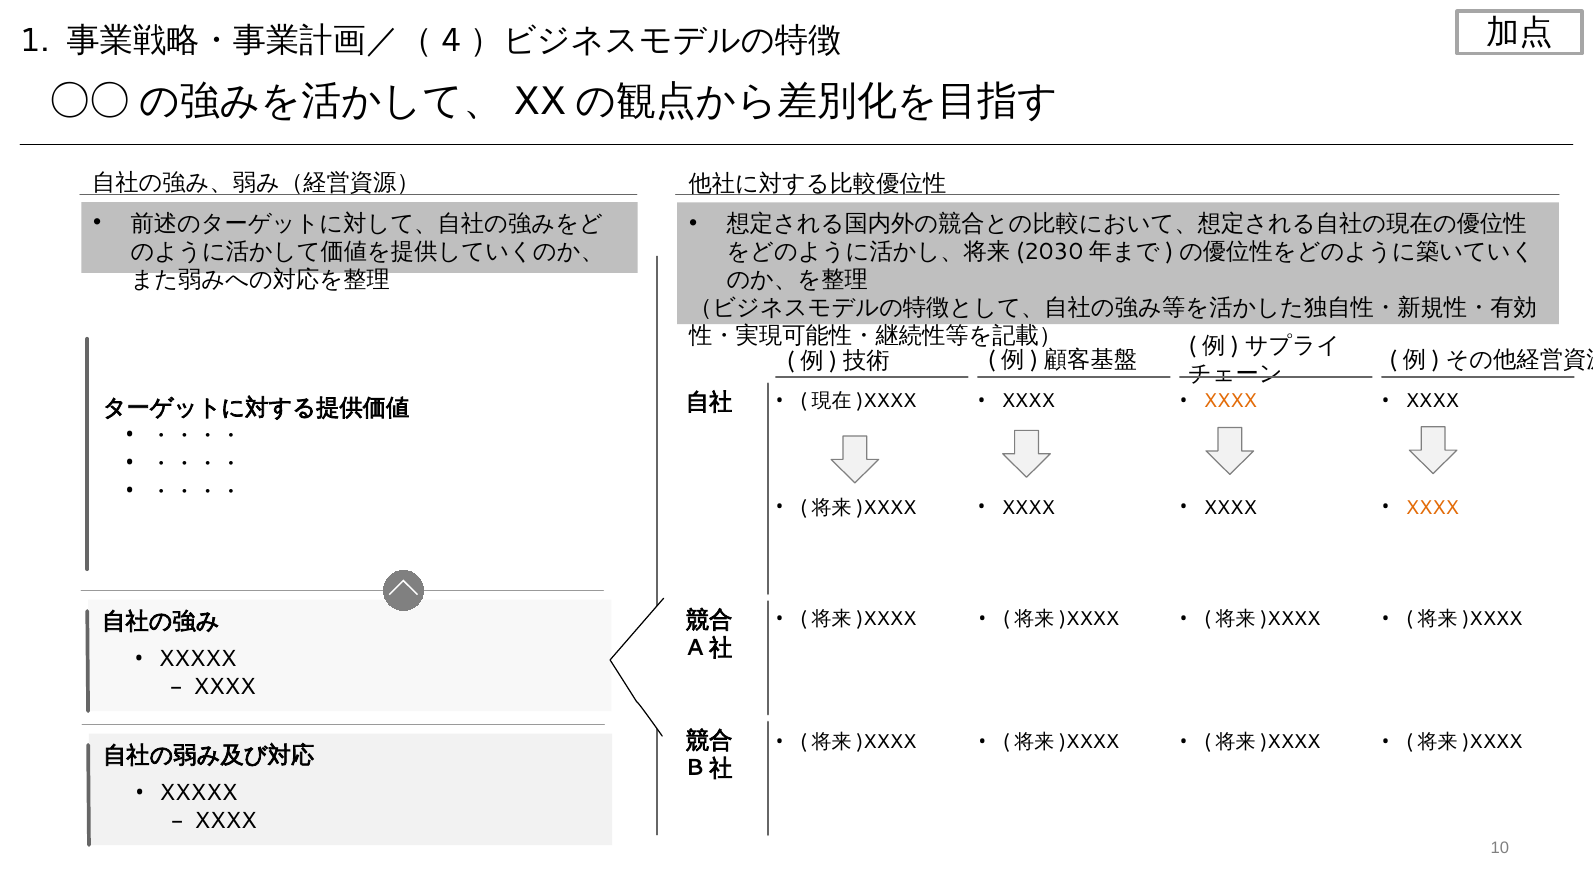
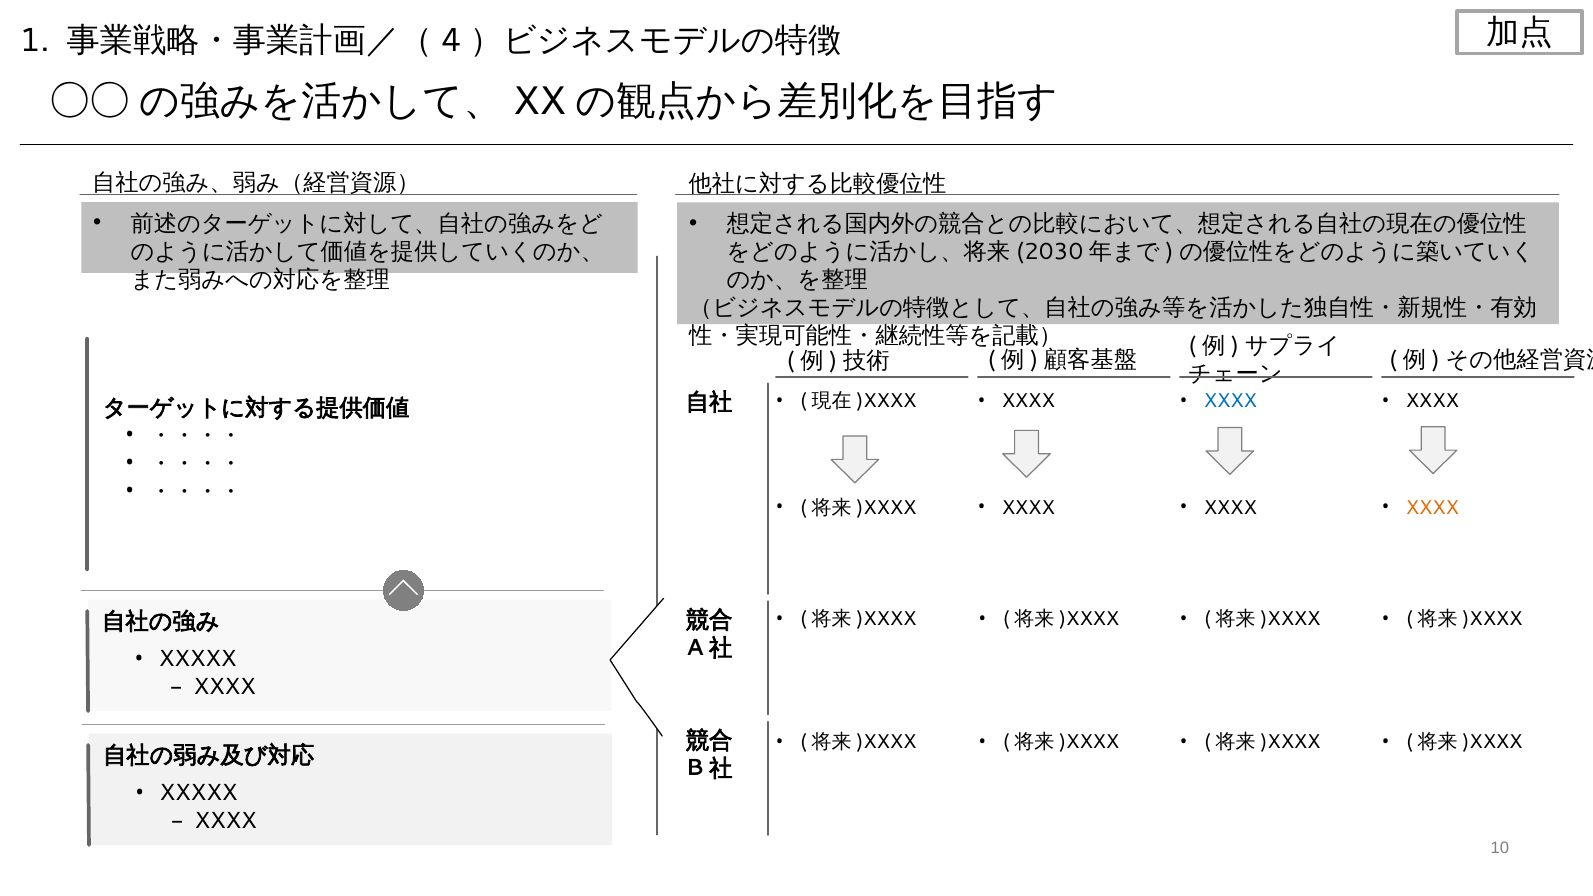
XXXX at (1230, 401) colour: orange -> blue
